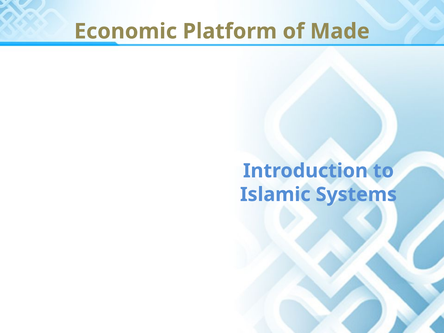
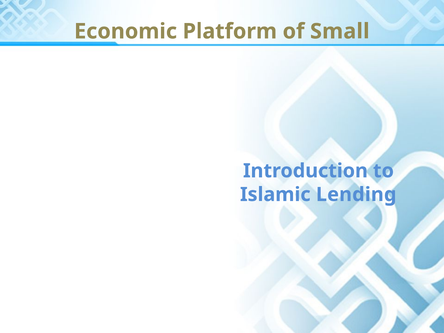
Made: Made -> Small
Systems: Systems -> Lending
